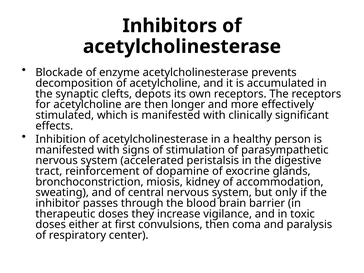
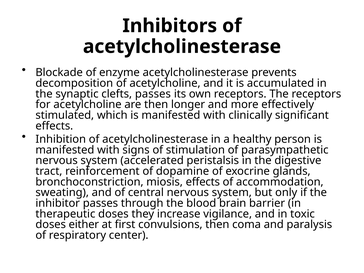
clefts depots: depots -> passes
miosis kidney: kidney -> effects
